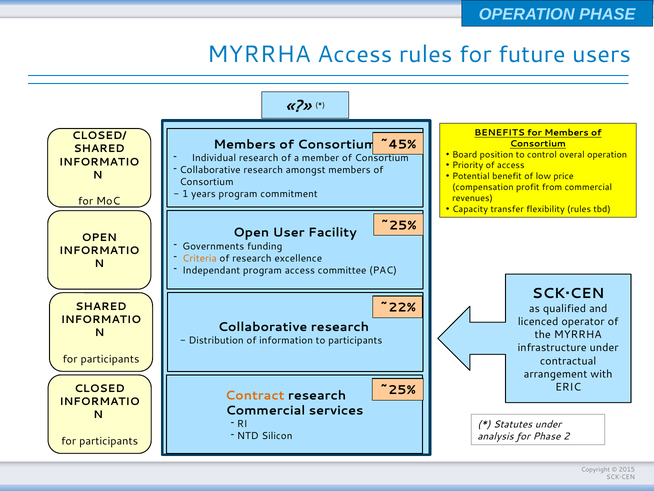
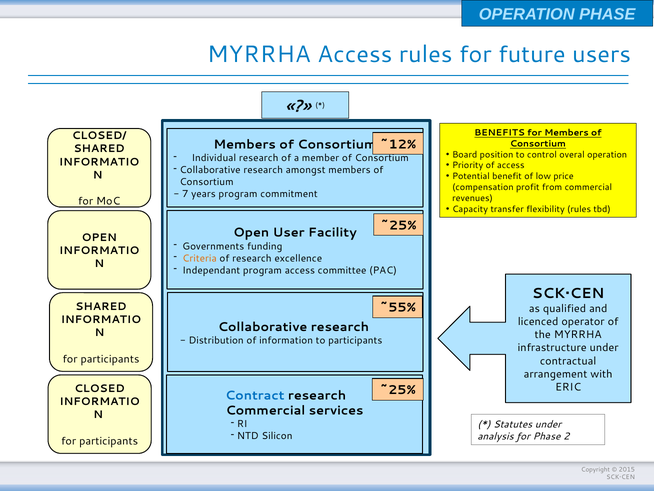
~45%: ~45% -> ~12%
1: 1 -> 7
~22%: ~22% -> ~55%
Contract colour: orange -> blue
